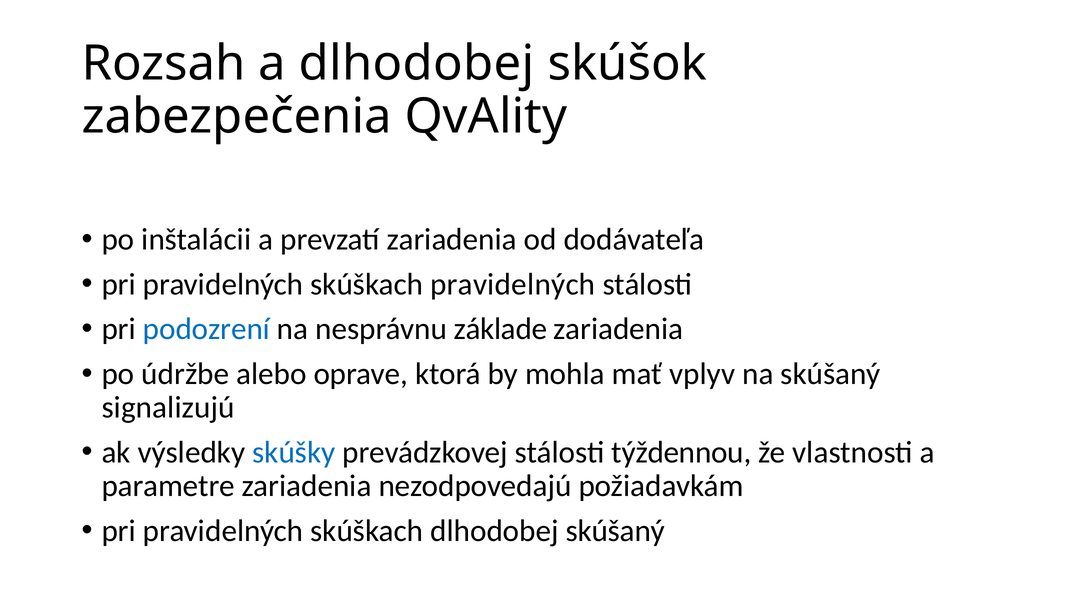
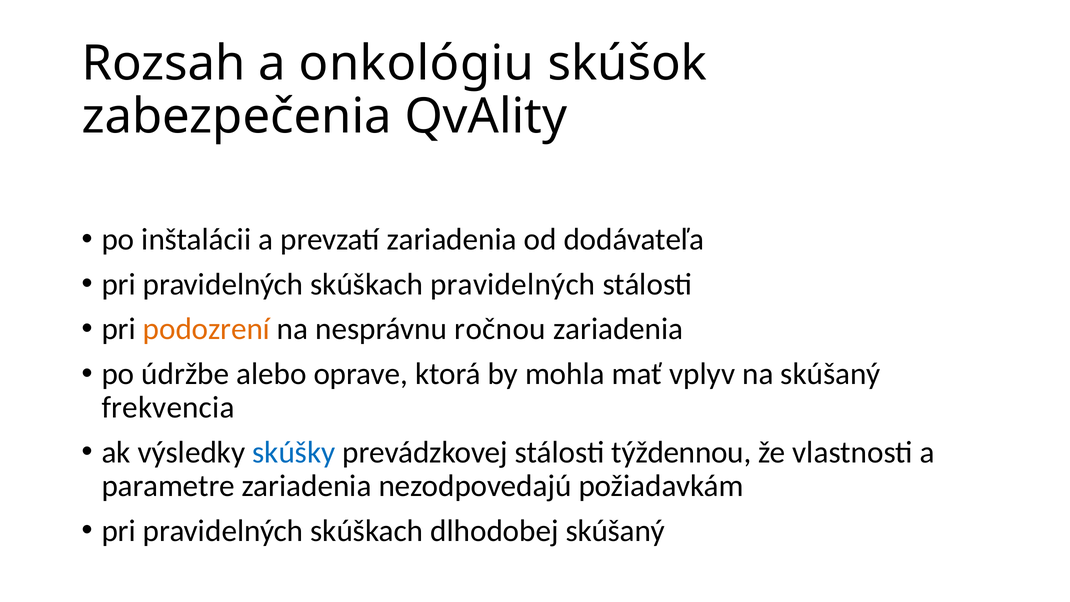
a dlhodobej: dlhodobej -> onkológiu
podozrení colour: blue -> orange
základe: základe -> ročnou
signalizujú: signalizujú -> frekvencia
